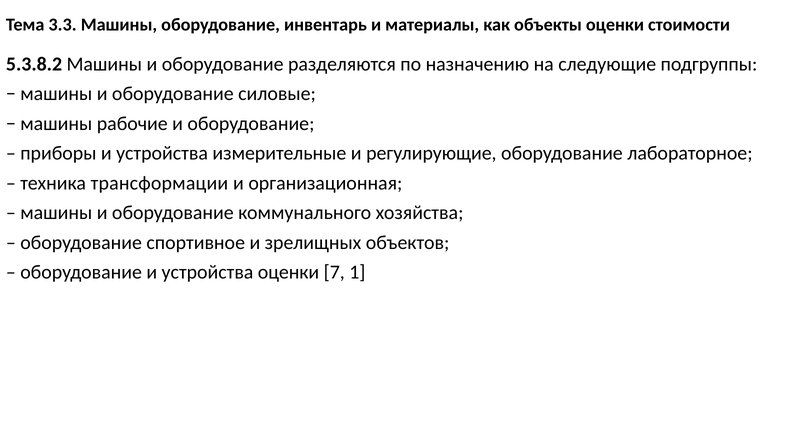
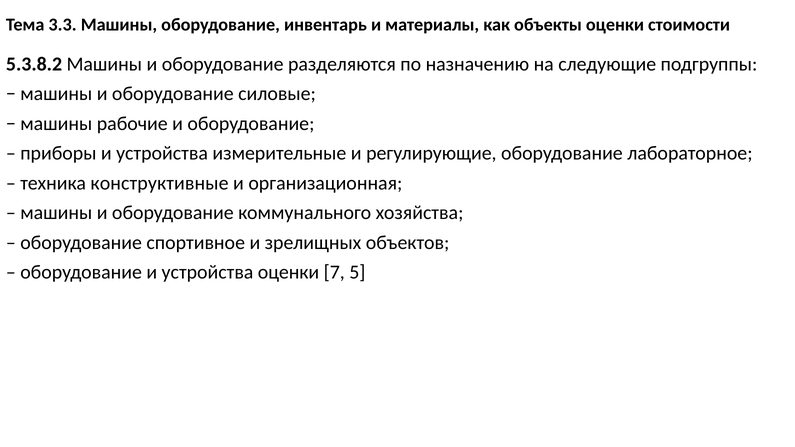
трансформации: трансформации -> конструктивные
1: 1 -> 5
